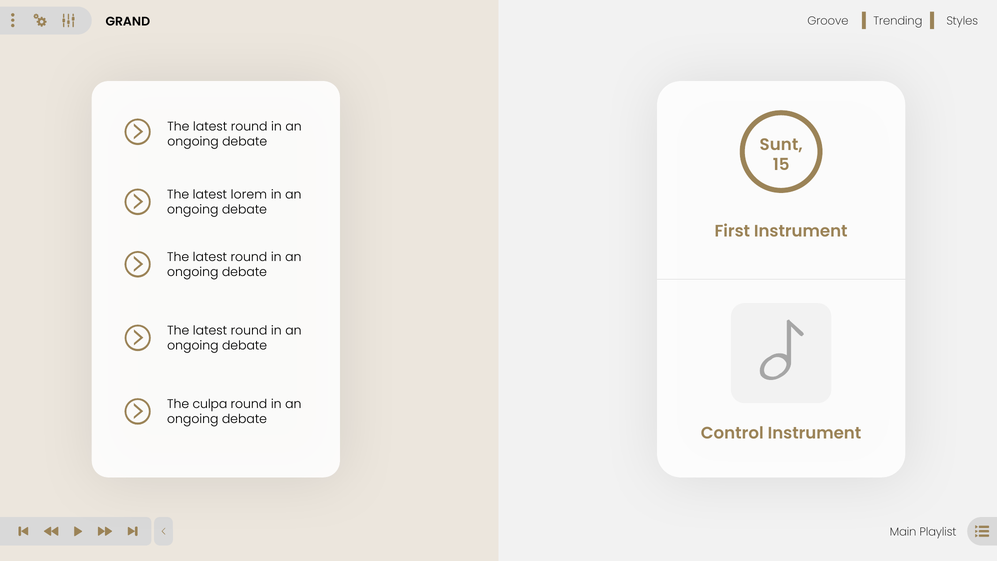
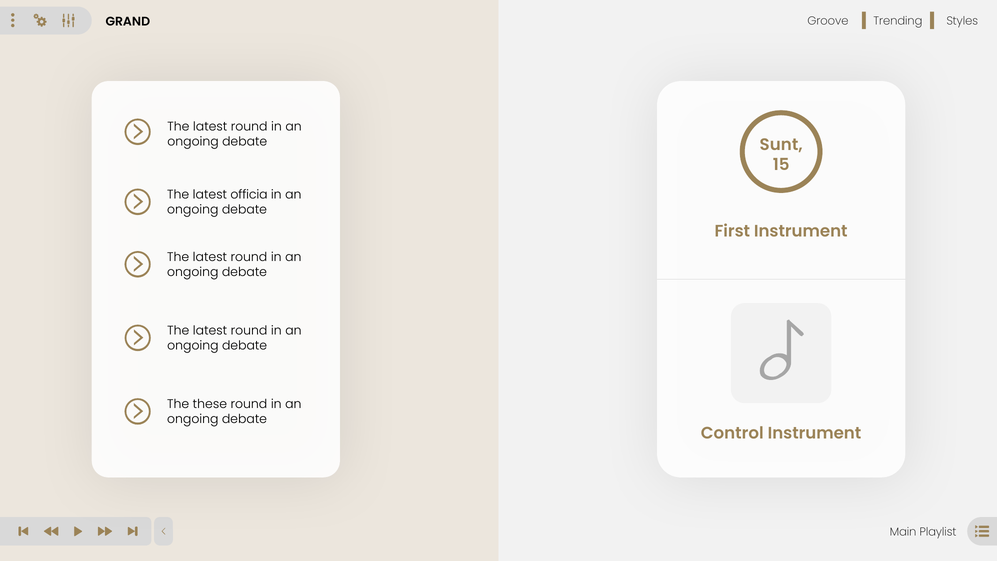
lorem: lorem -> officia
culpa: culpa -> these
